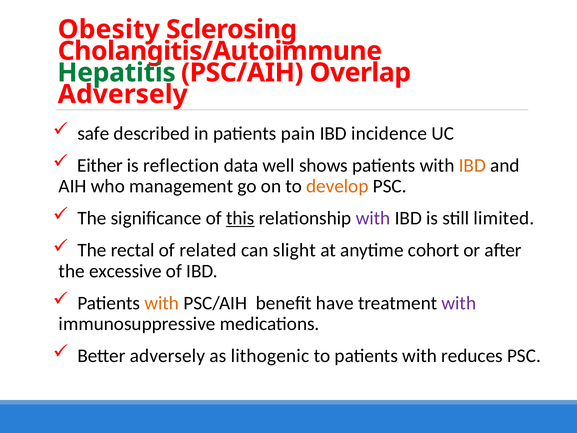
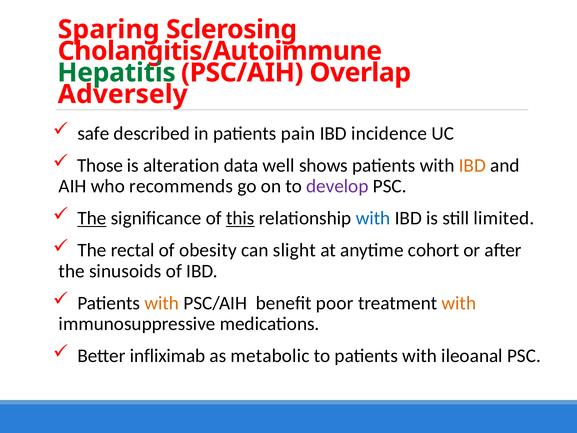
Obesity: Obesity -> Sparing
Either: Either -> Those
reflection: reflection -> alteration
management: management -> recommends
develop colour: orange -> purple
The at (92, 218) underline: none -> present
with at (373, 218) colour: purple -> blue
related: related -> obesity
excessive: excessive -> sinusoids
have: have -> poor
with at (459, 303) colour: purple -> orange
Better adversely: adversely -> infliximab
lithogenic: lithogenic -> metabolic
reduces: reduces -> ileoanal
